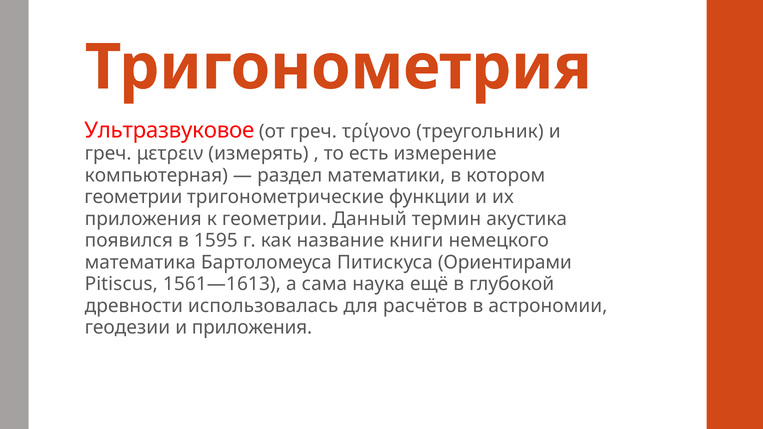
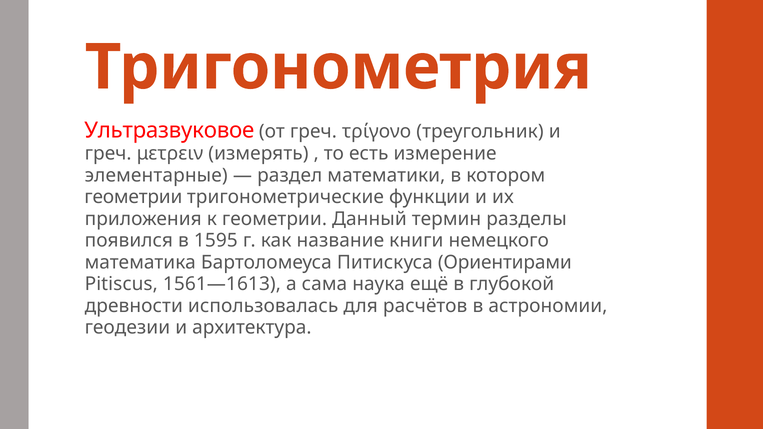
компьютерная: компьютерная -> элементарные
акустика: акустика -> разделы
и приложения: приложения -> архитектура
